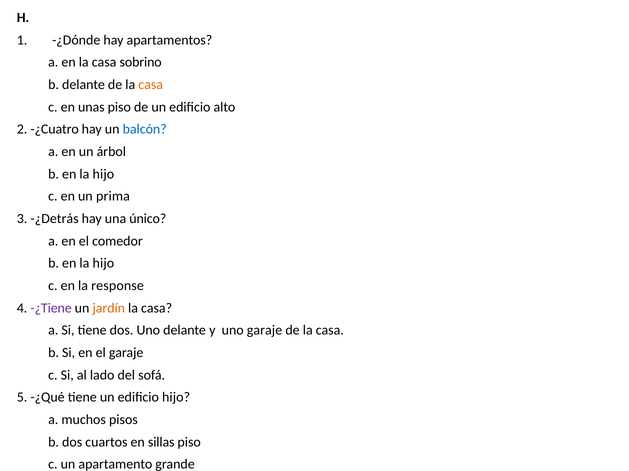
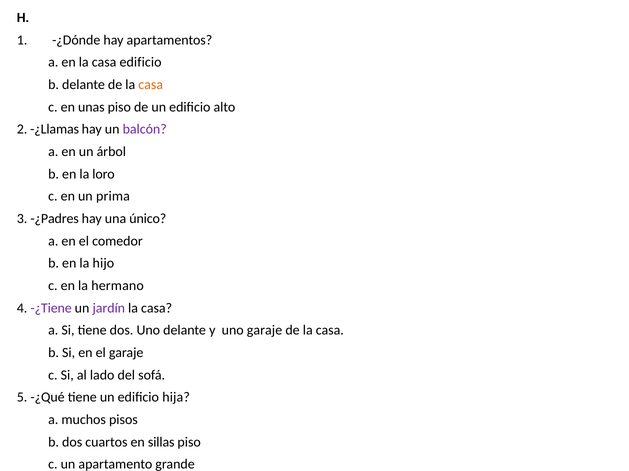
casa sobrino: sobrino -> edificio
-¿Cuatro: -¿Cuatro -> -¿Llamas
balcón colour: blue -> purple
hijo at (103, 174): hijo -> loro
-¿Detrás: -¿Detrás -> -¿Padres
response: response -> hermano
jardín colour: orange -> purple
edificio hijo: hijo -> hija
